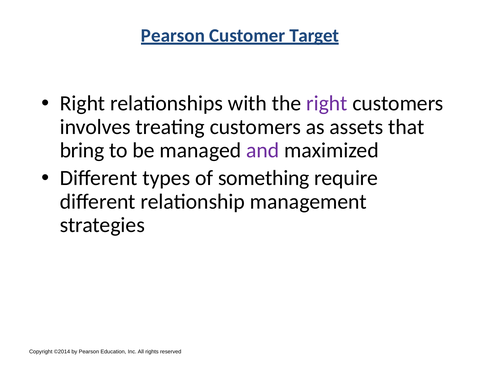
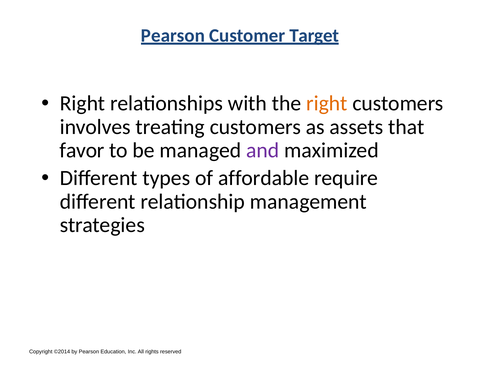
right at (327, 104) colour: purple -> orange
bring: bring -> favor
something: something -> affordable
